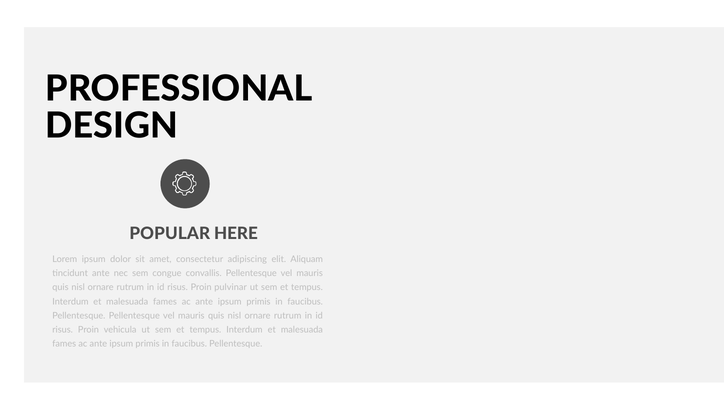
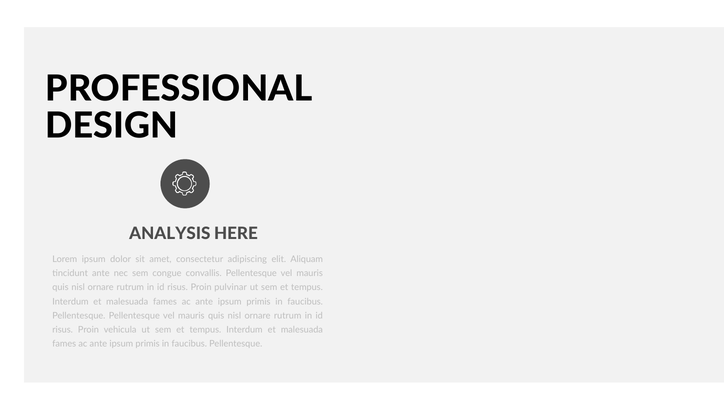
POPULAR: POPULAR -> ANALYSIS
